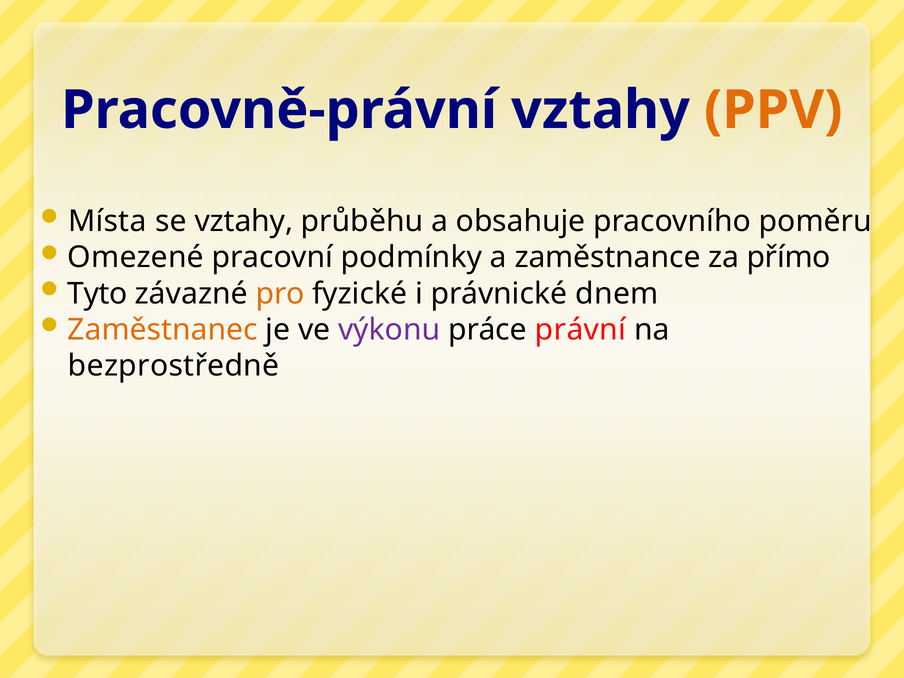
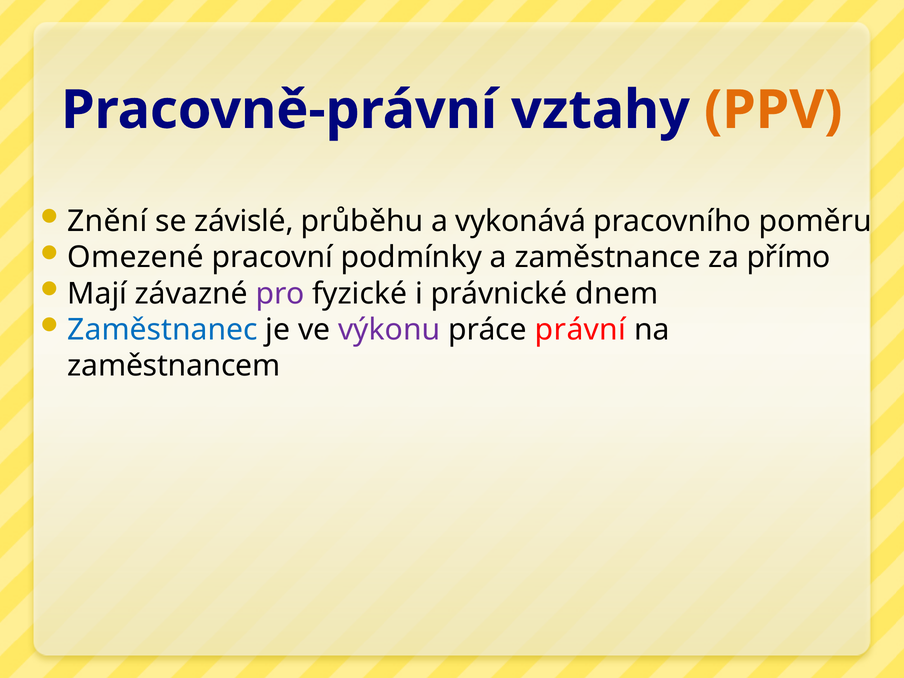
Místa: Místa -> Znění
se vztahy: vztahy -> závislé
obsahuje: obsahuje -> vykonává
Tyto: Tyto -> Mají
pro colour: orange -> purple
Zaměstnanec colour: orange -> blue
bezprostředně: bezprostředně -> zaměstnancem
